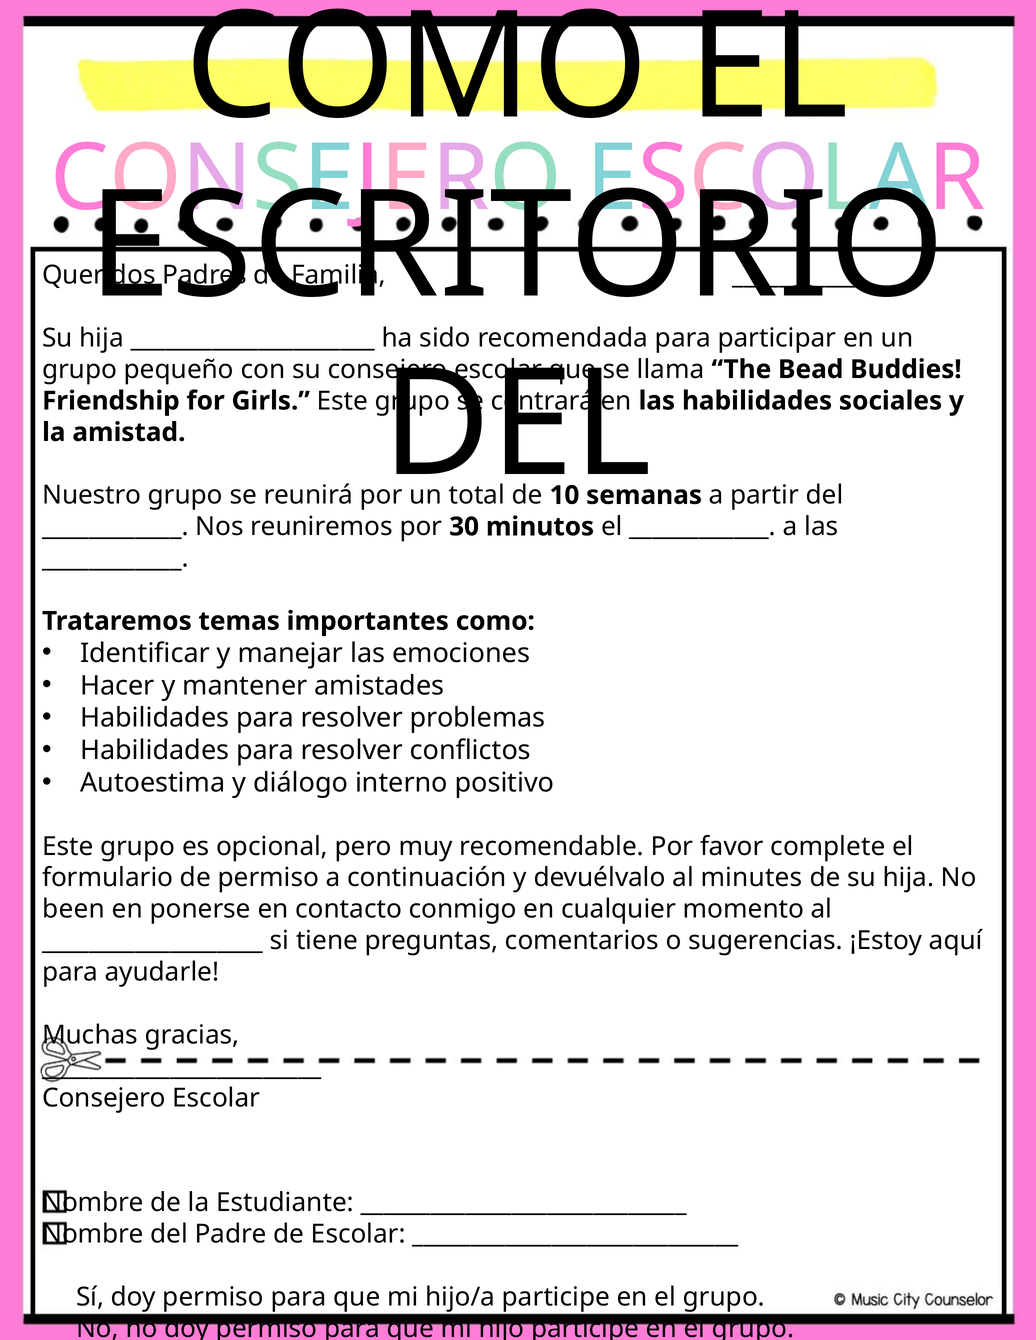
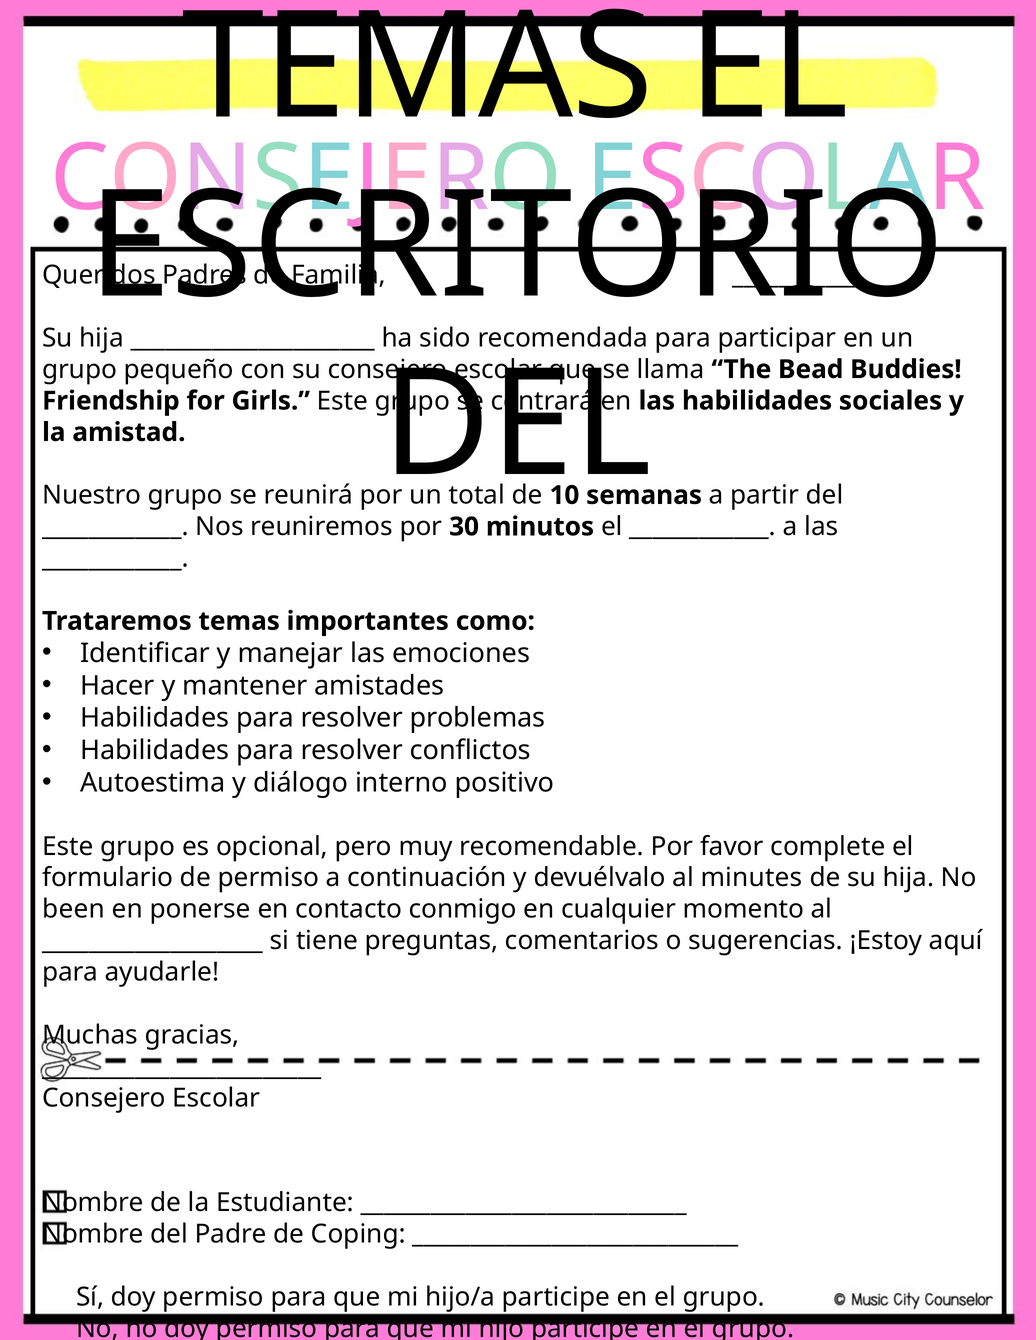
COMO at (417, 68): COMO -> TEMAS
de Escolar: Escolar -> Coping
